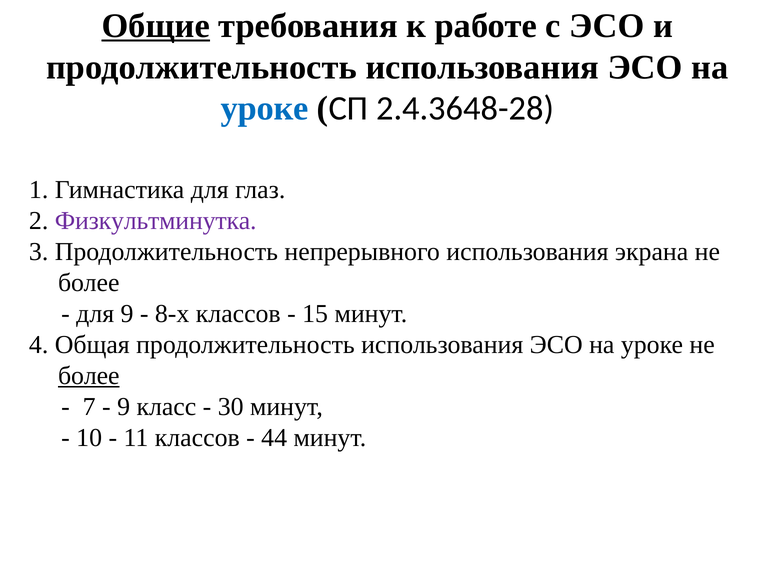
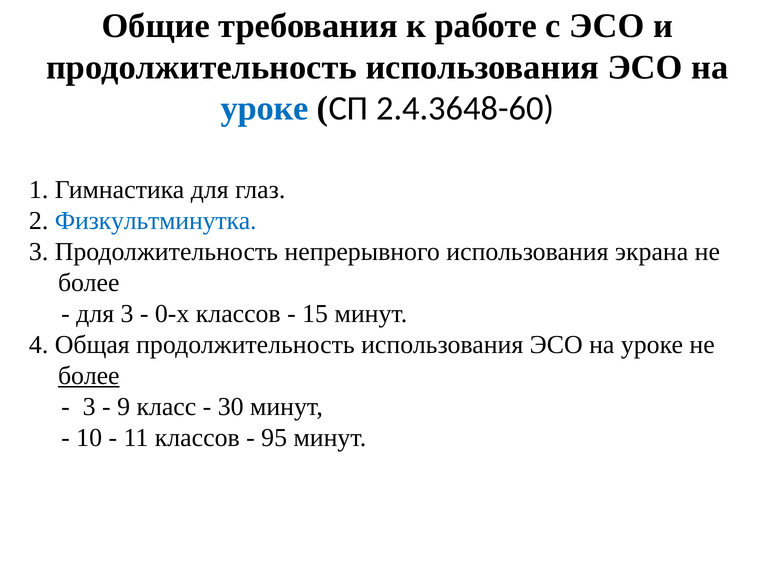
Общие underline: present -> none
2.4.3648-28: 2.4.3648-28 -> 2.4.3648-60
Физкультминутка colour: purple -> blue
для 9: 9 -> 3
8-х: 8-х -> 0-х
7 at (89, 407): 7 -> 3
44: 44 -> 95
